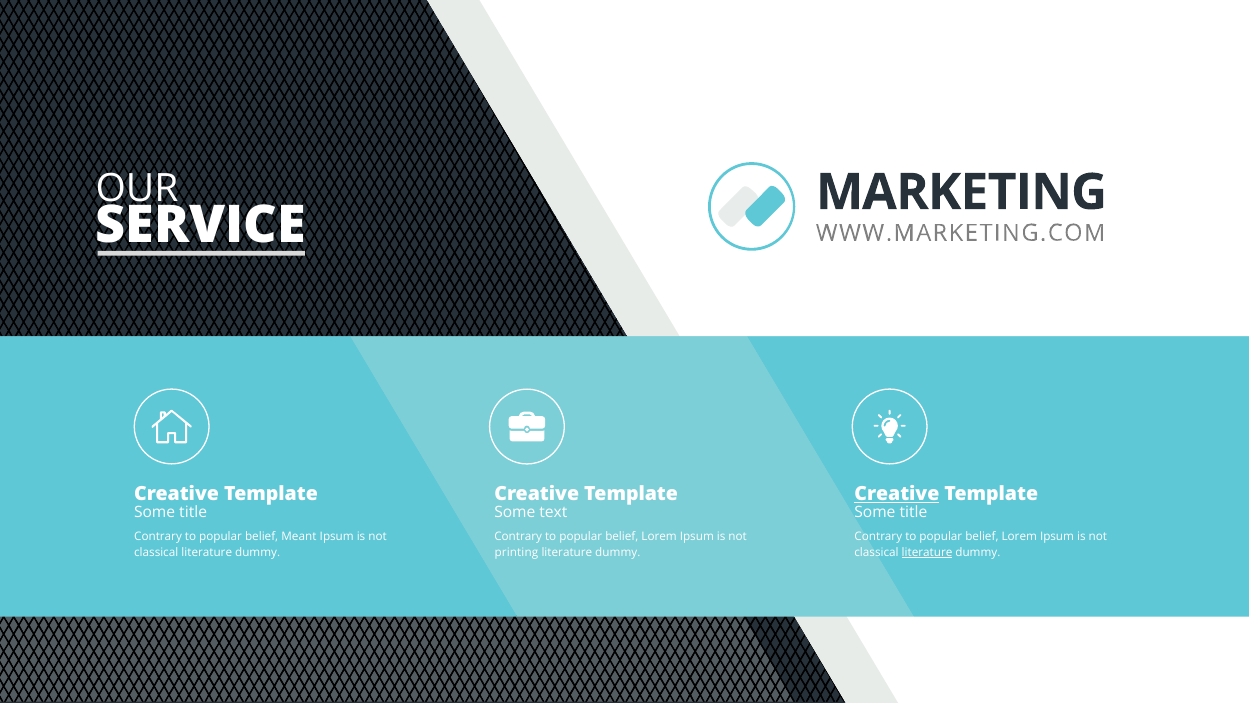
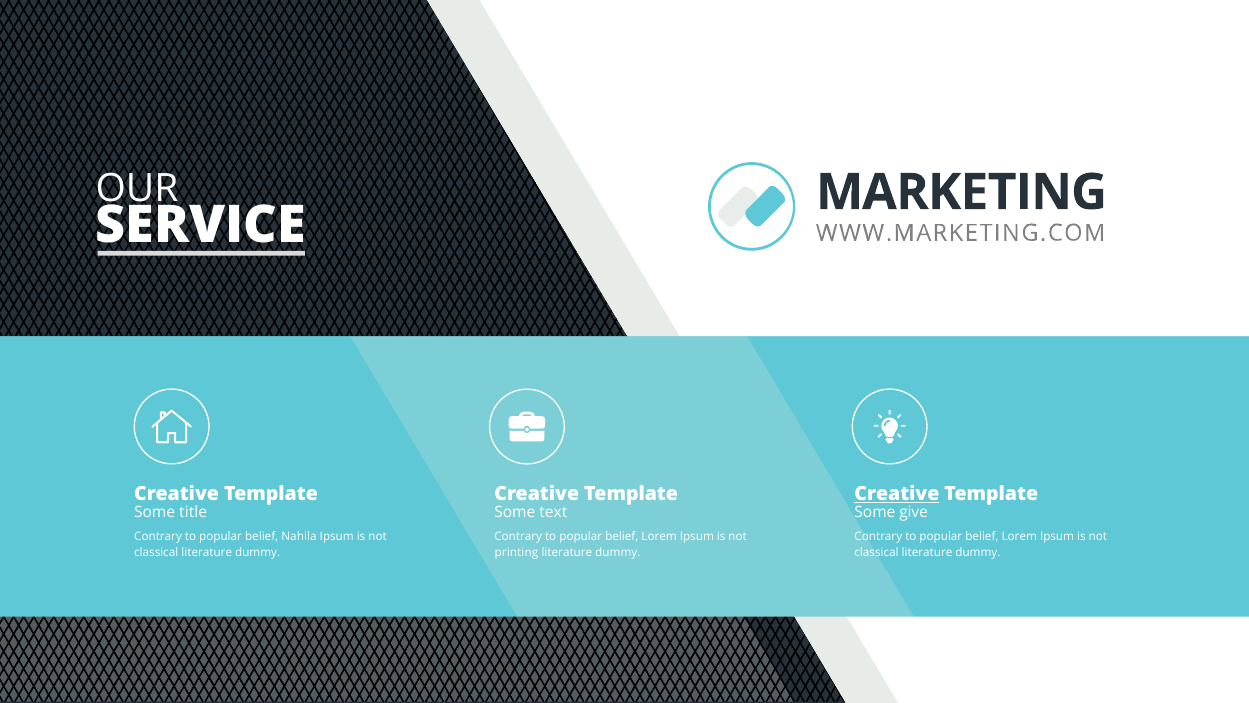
title at (913, 512): title -> give
Meant: Meant -> Nahila
literature at (927, 552) underline: present -> none
